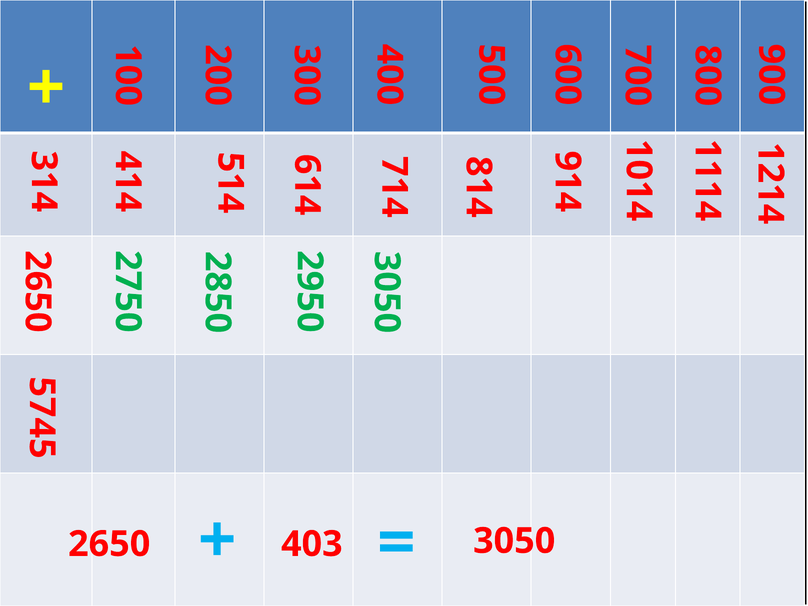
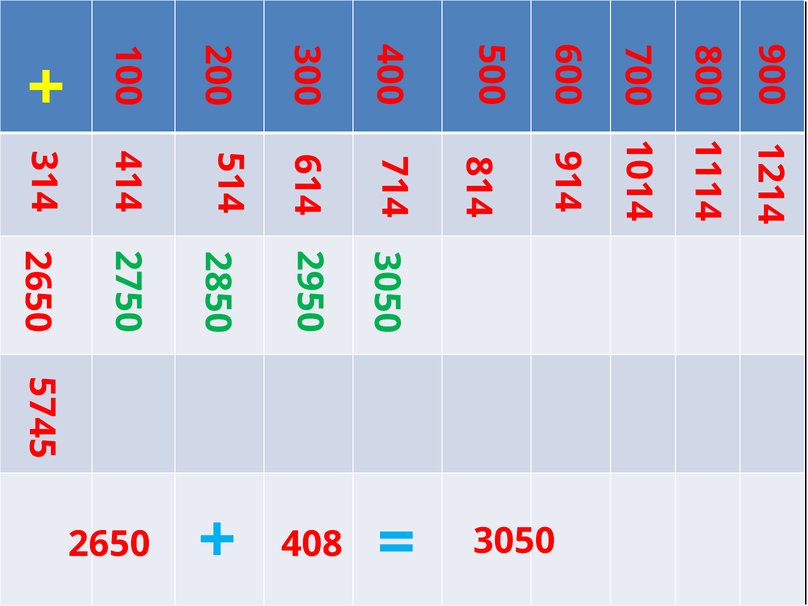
403: 403 -> 408
